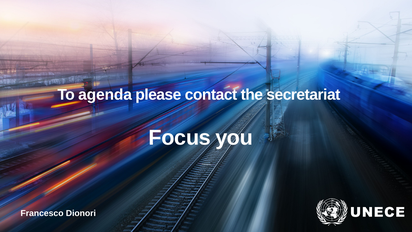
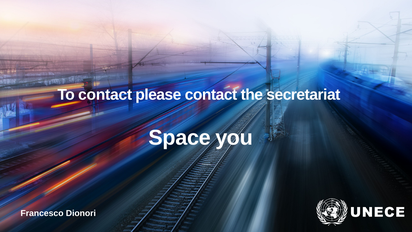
To agenda: agenda -> contact
Focus: Focus -> Space
